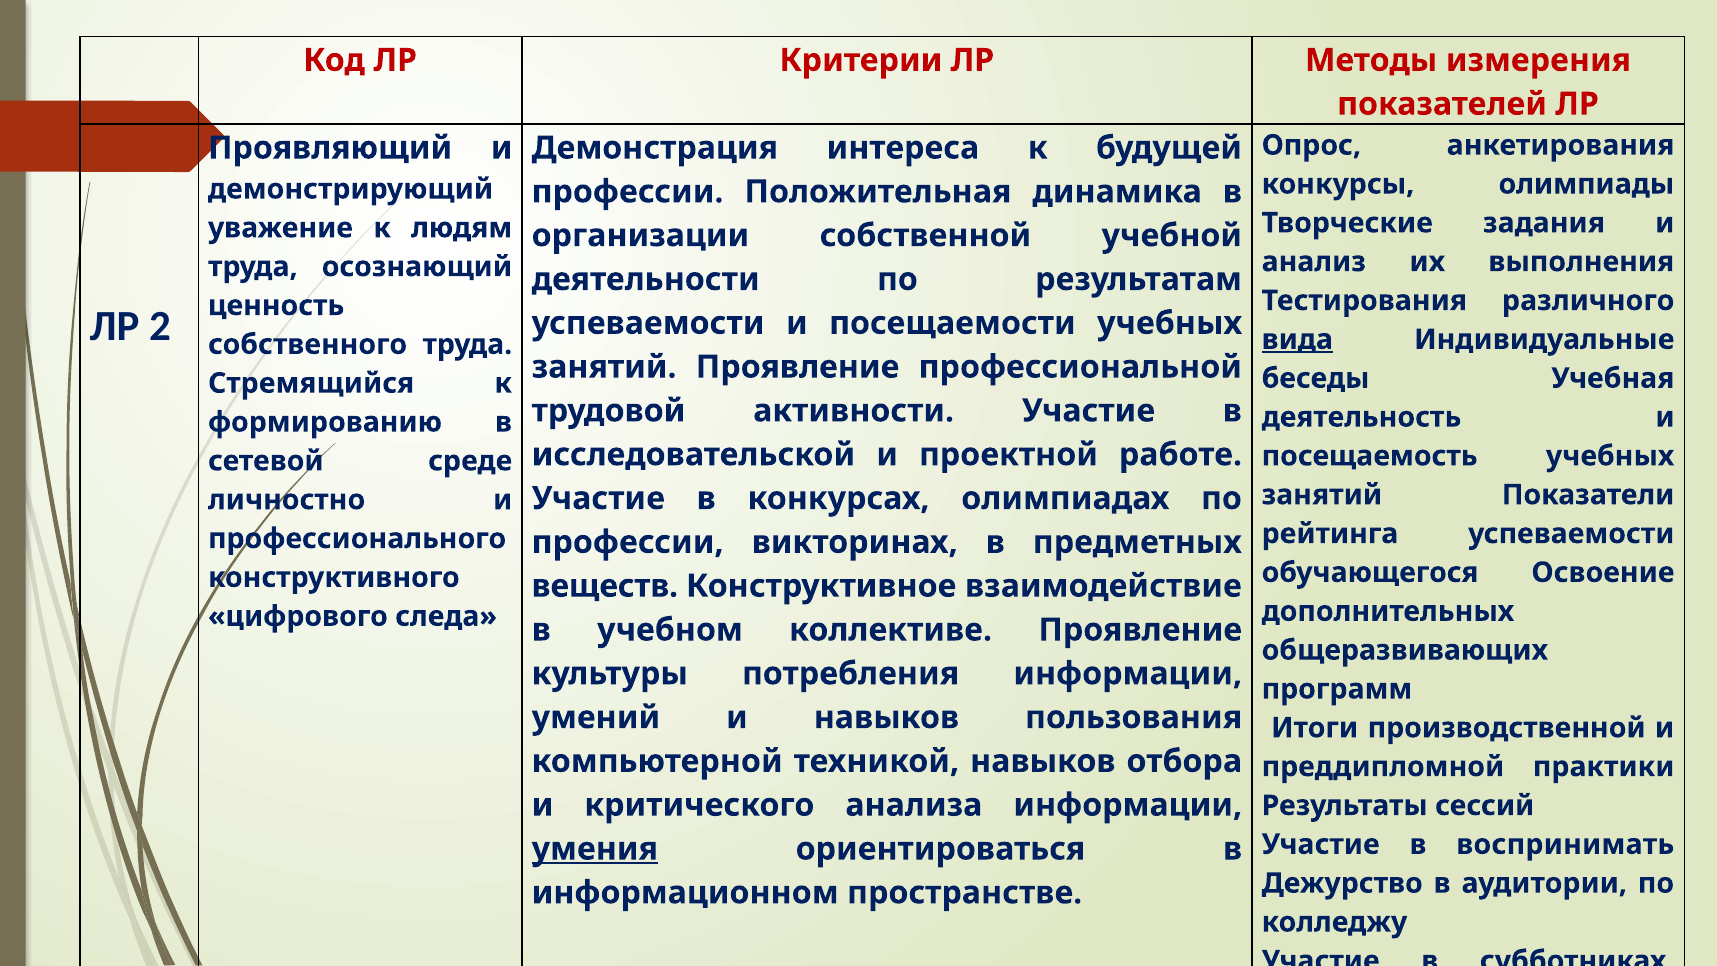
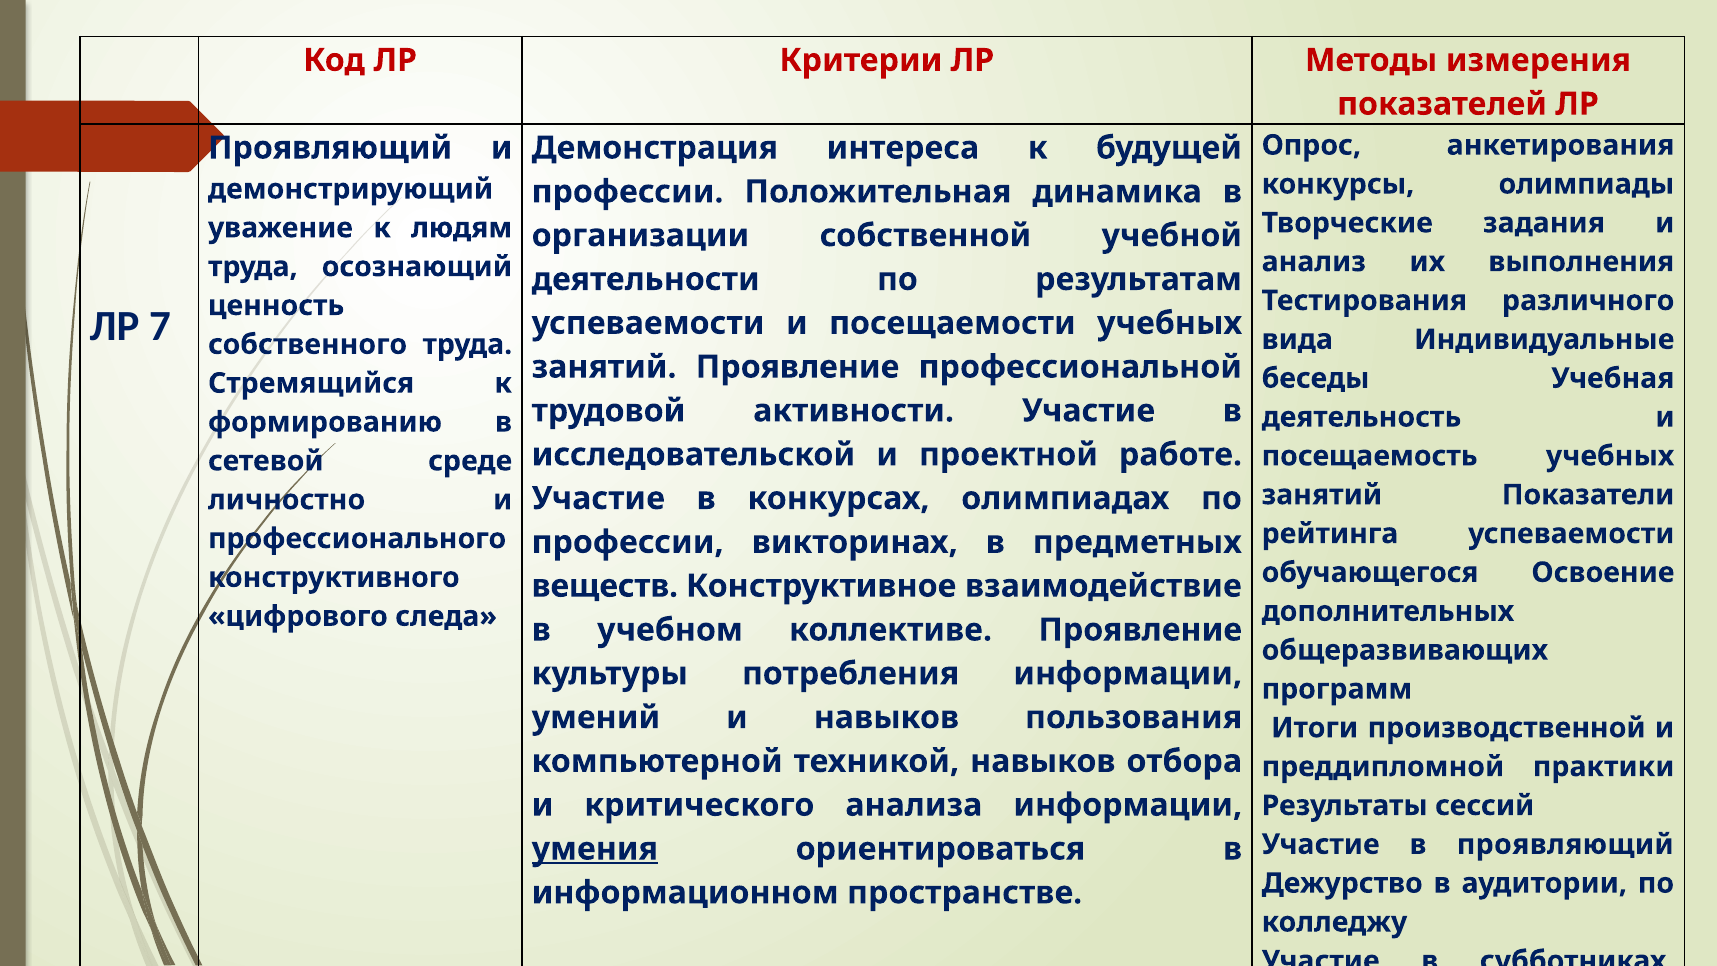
2: 2 -> 7
вида underline: present -> none
в воспринимать: воспринимать -> проявляющий
